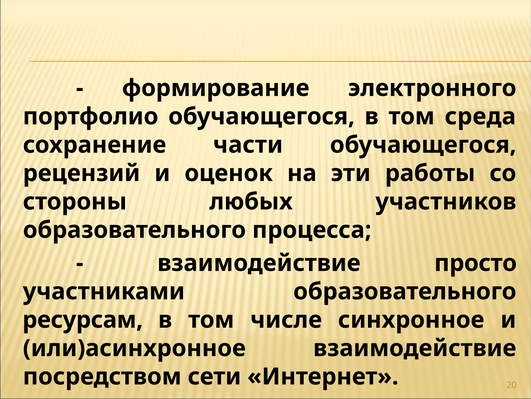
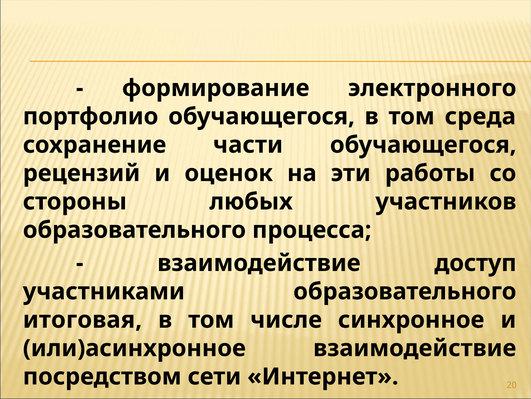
просто: просто -> доступ
ресурсам: ресурсам -> итоговая
